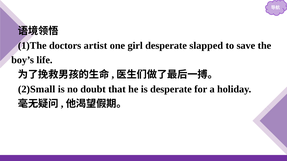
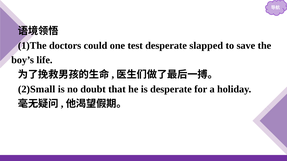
artist: artist -> could
girl: girl -> test
